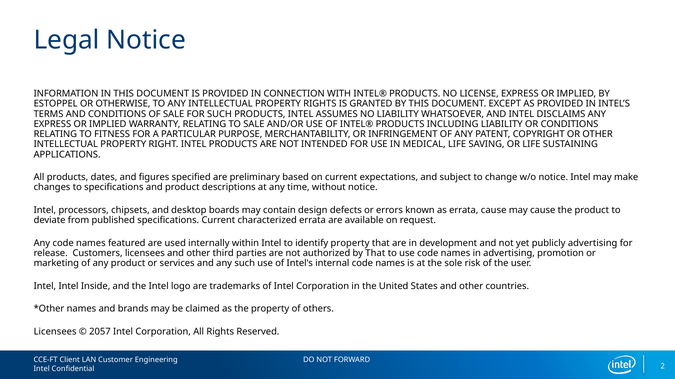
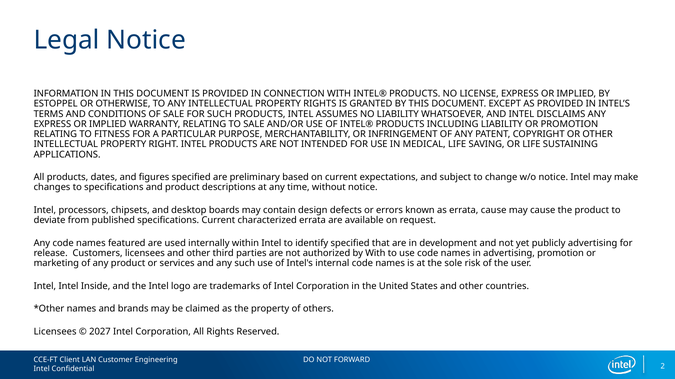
OR CONDITIONS: CONDITIONS -> PROMOTION
identify property: property -> specified
by That: That -> With
2057: 2057 -> 2027
